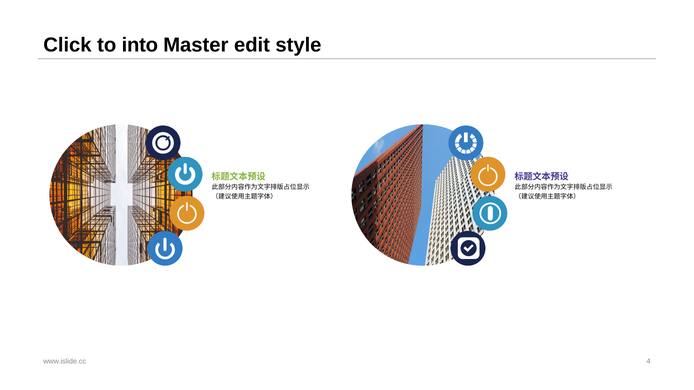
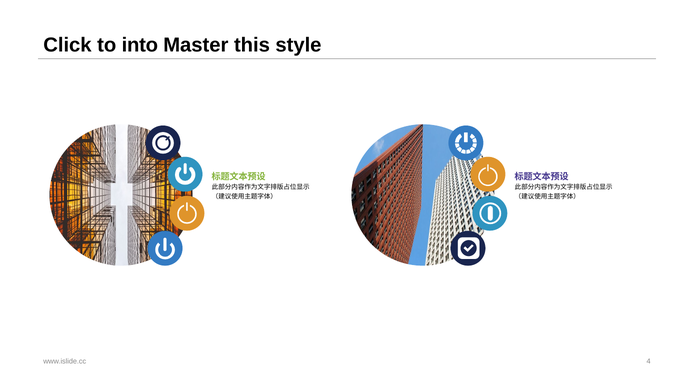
edit: edit -> this
